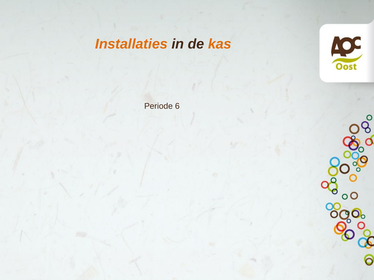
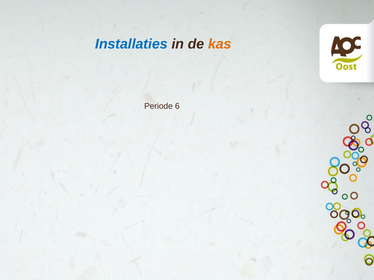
Installaties colour: orange -> blue
